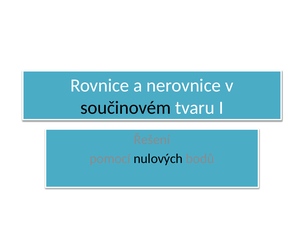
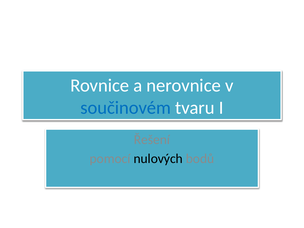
součinovém colour: black -> blue
